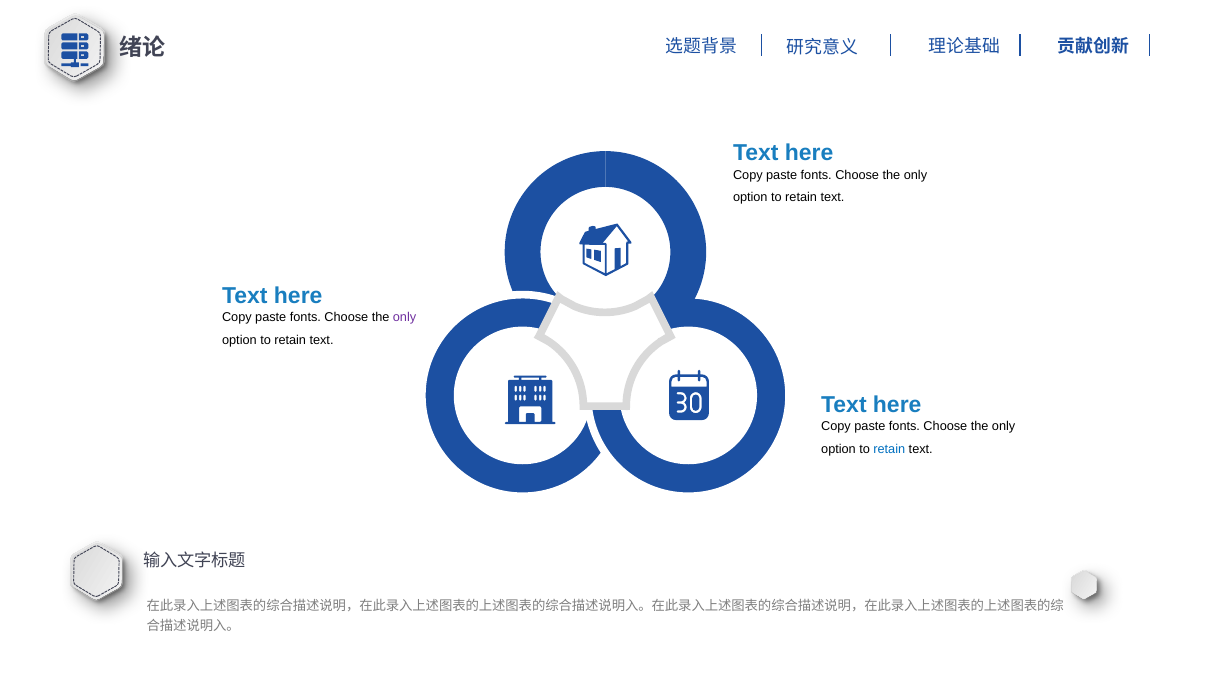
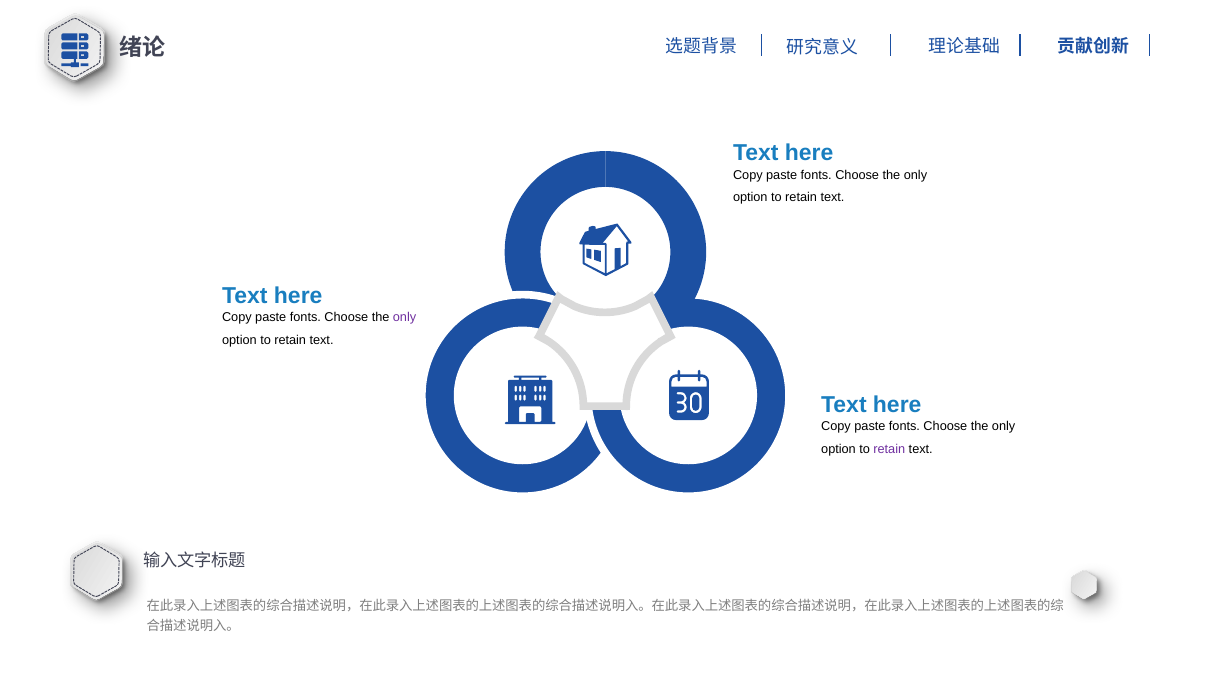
retain at (889, 449) colour: blue -> purple
